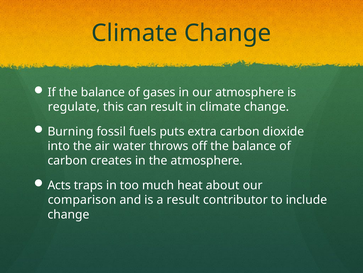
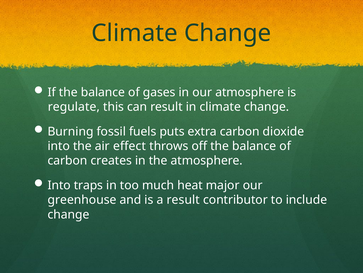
water: water -> effect
Acts at (59, 185): Acts -> Into
about: about -> major
comparison: comparison -> greenhouse
